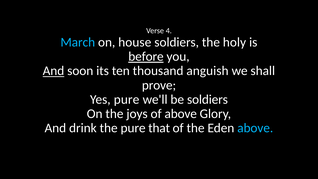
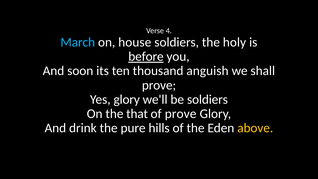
And at (53, 71) underline: present -> none
Yes pure: pure -> glory
joys: joys -> that
of above: above -> prove
that: that -> hills
above at (255, 128) colour: light blue -> yellow
